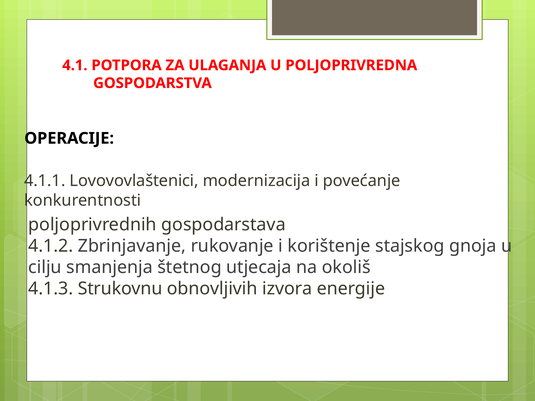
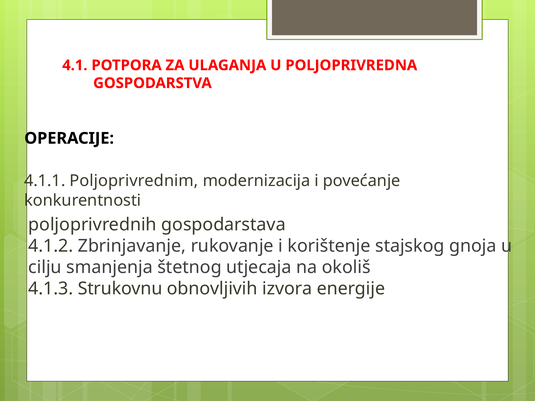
Lovovovlaštenici: Lovovovlaštenici -> Poljoprivrednim
